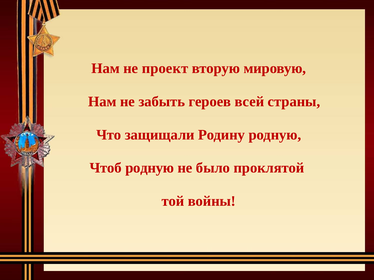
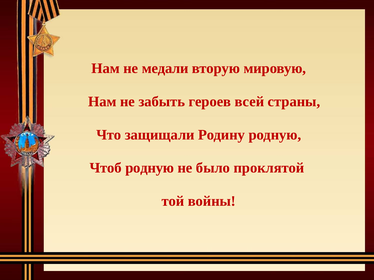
проект: проект -> медали
